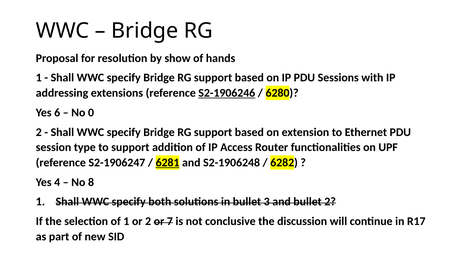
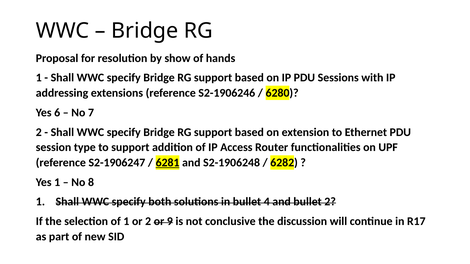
S2-1906246 underline: present -> none
0: 0 -> 7
Yes 4: 4 -> 1
3: 3 -> 4
7: 7 -> 9
